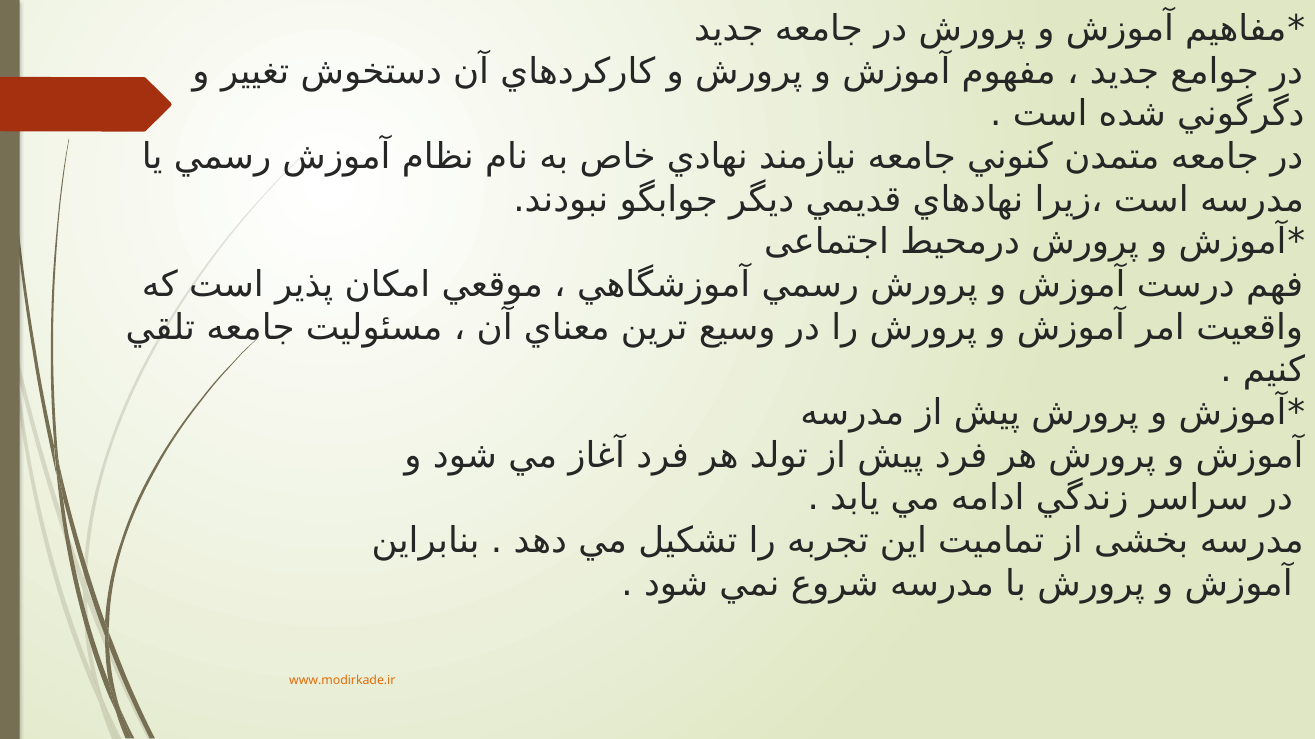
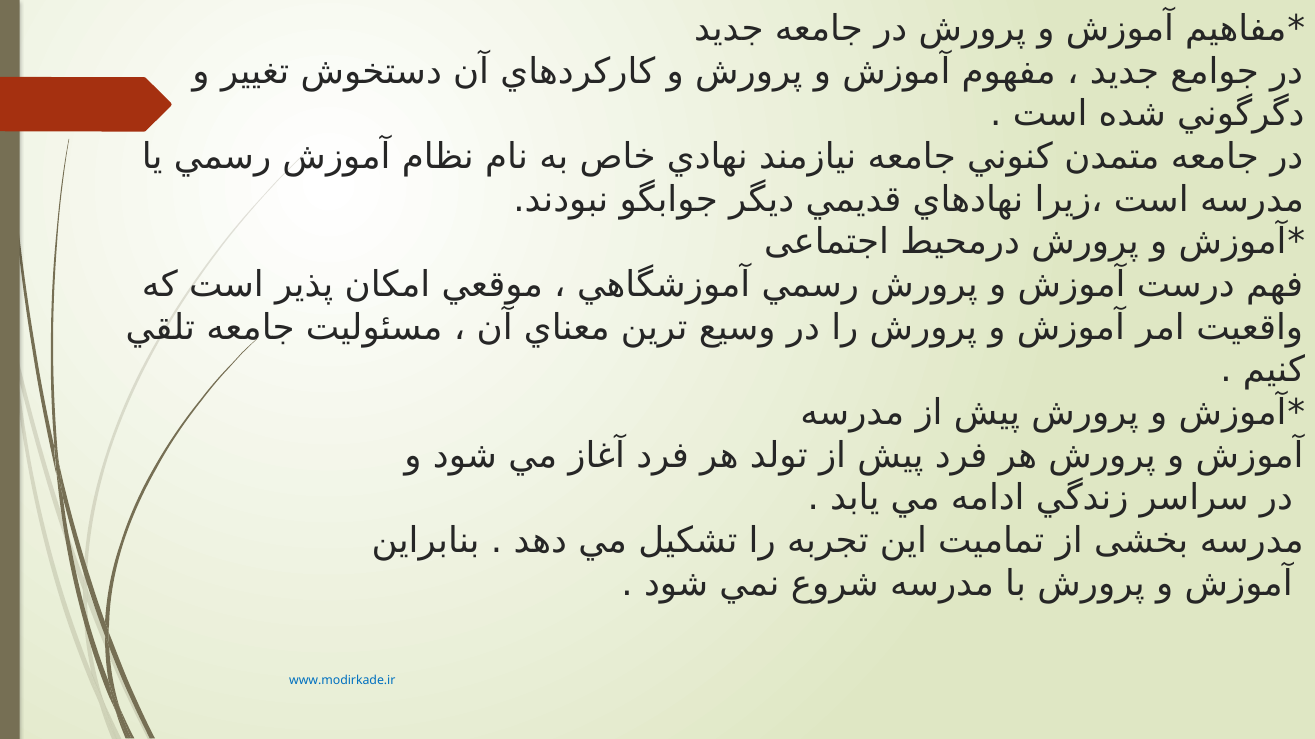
www.modirkade.ir colour: orange -> blue
